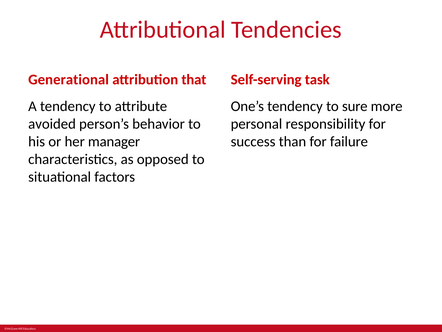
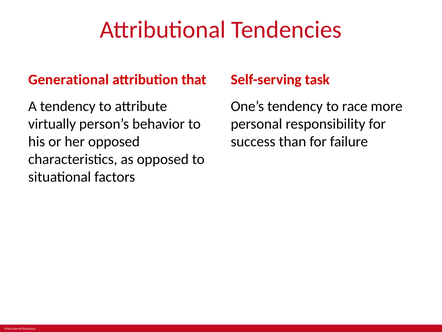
sure: sure -> race
avoided: avoided -> virtually
her manager: manager -> opposed
